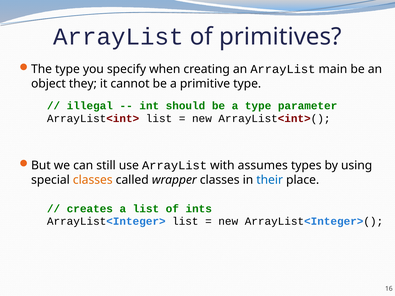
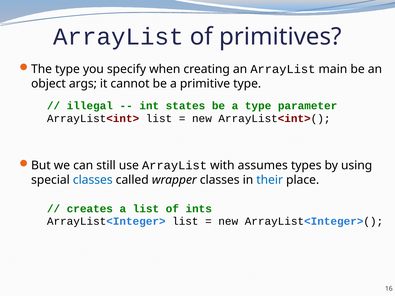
they: they -> args
should: should -> states
classes at (93, 180) colour: orange -> blue
